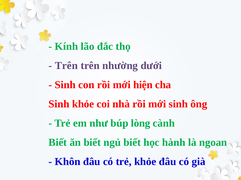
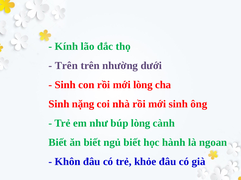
mới hiện: hiện -> lòng
Sinh khỏe: khỏe -> nặng
